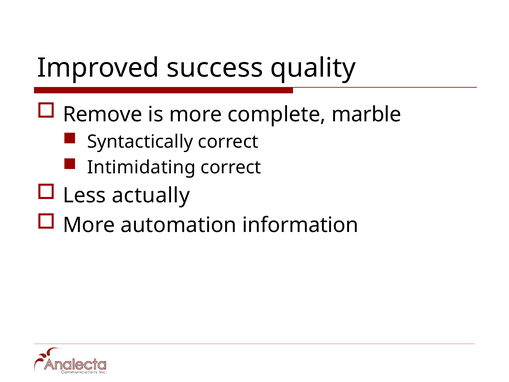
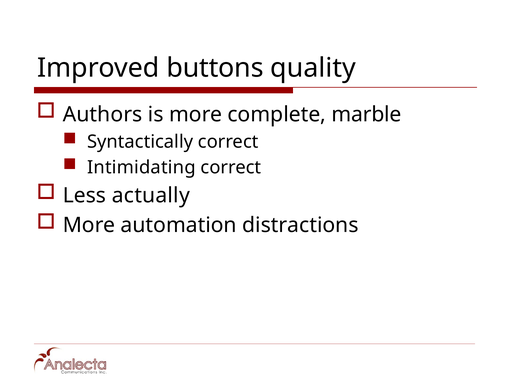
success: success -> buttons
Remove: Remove -> Authors
information: information -> distractions
